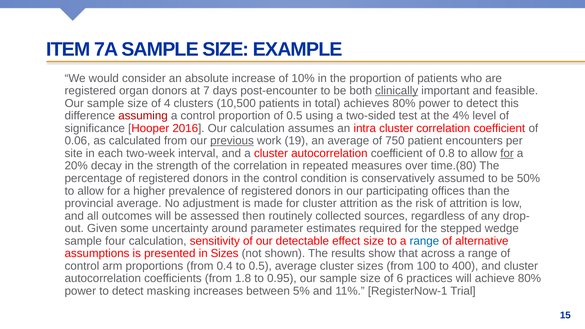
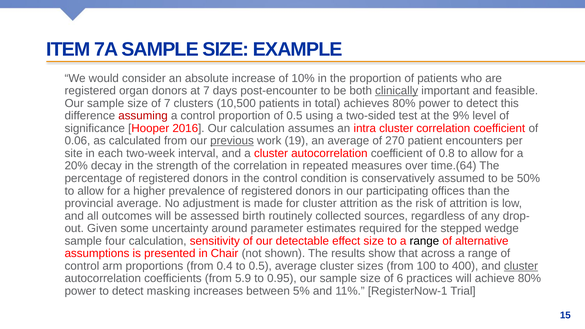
of 4: 4 -> 7
4%: 4% -> 9%
750: 750 -> 270
for at (507, 153) underline: present -> none
time.(80: time.(80 -> time.(64
then: then -> birth
range at (424, 241) colour: blue -> black
in Sizes: Sizes -> Chair
cluster at (521, 266) underline: none -> present
1.8: 1.8 -> 5.9
